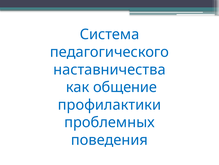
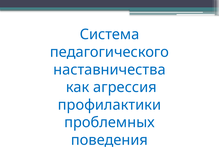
общение: общение -> агрессия
